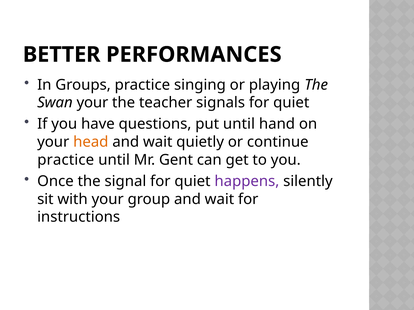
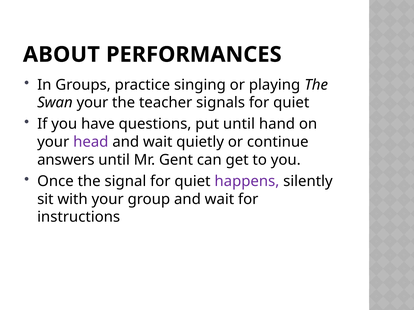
BETTER: BETTER -> ABOUT
head colour: orange -> purple
practice at (66, 160): practice -> answers
